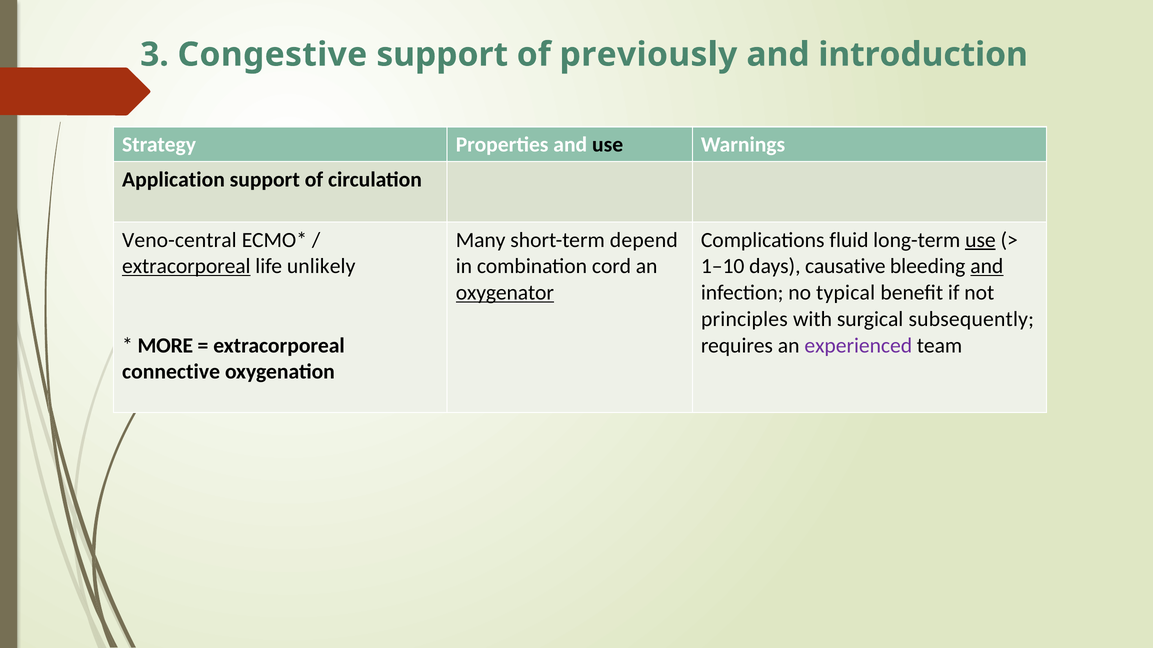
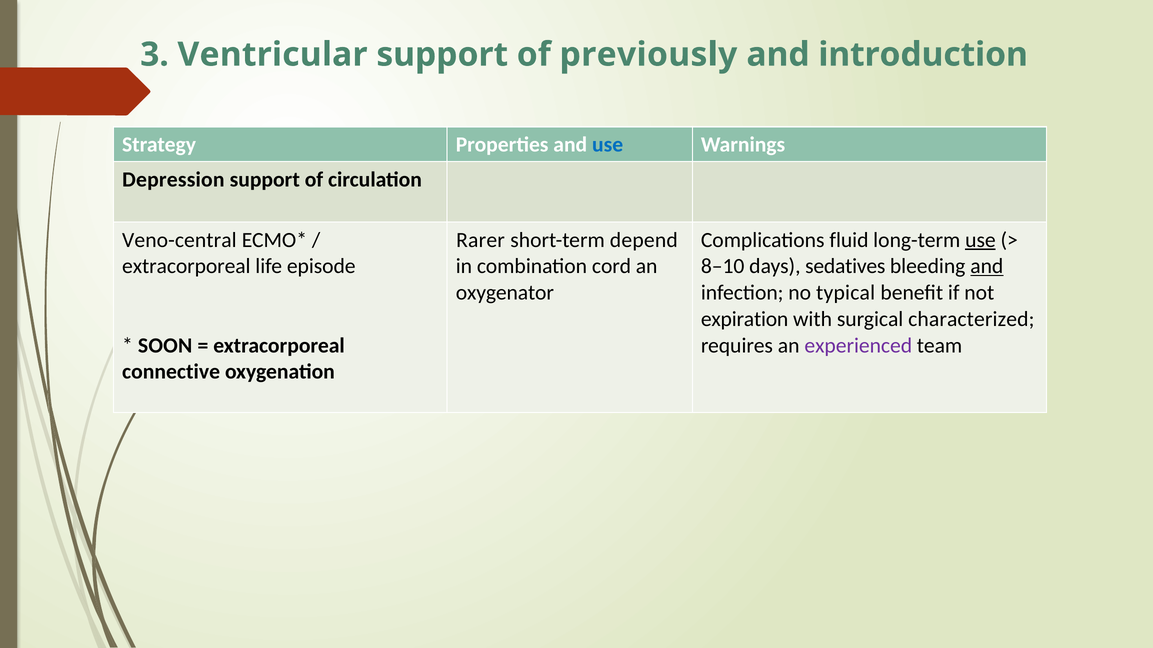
Congestive: Congestive -> Ventricular
use at (608, 145) colour: black -> blue
Application: Application -> Depression
Many: Many -> Rarer
extracorporeal at (186, 267) underline: present -> none
unlikely: unlikely -> episode
1–10: 1–10 -> 8–10
causative: causative -> sedatives
oxygenator underline: present -> none
principles: principles -> expiration
subsequently: subsequently -> characterized
MORE: MORE -> SOON
